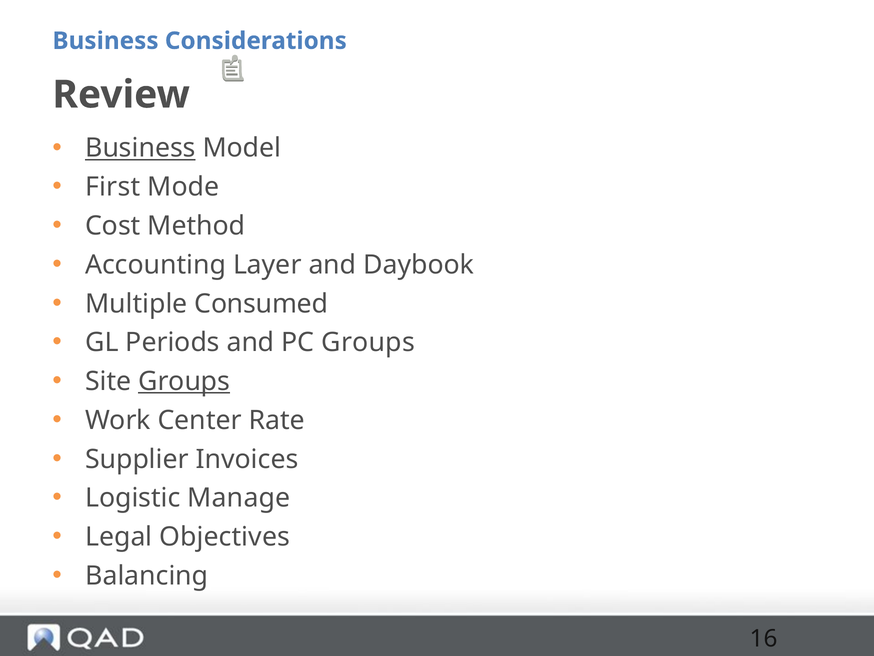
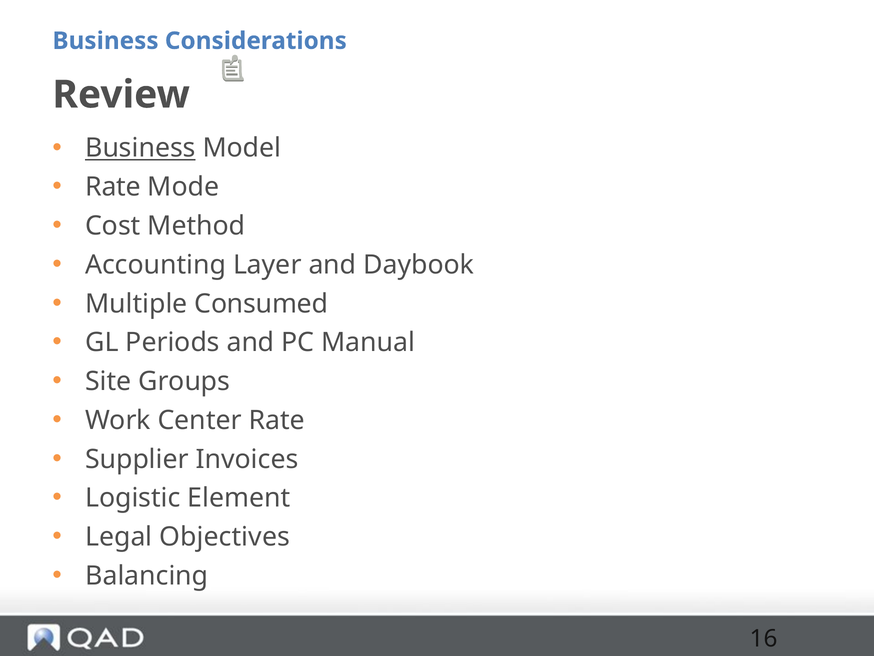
First at (113, 187): First -> Rate
PC Groups: Groups -> Manual
Groups at (184, 381) underline: present -> none
Manage: Manage -> Element
